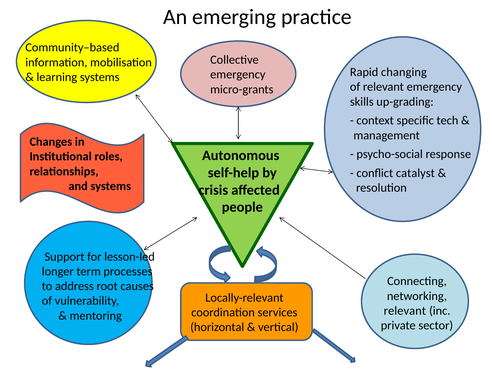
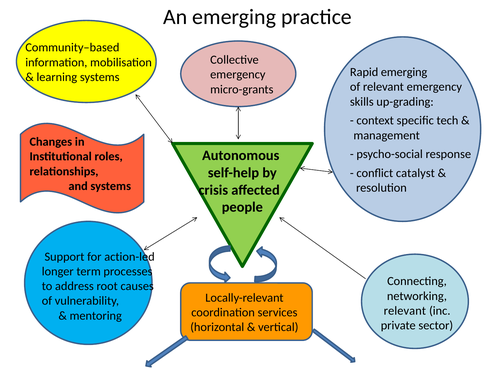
Rapid changing: changing -> emerging
lesson-led: lesson-led -> action-led
